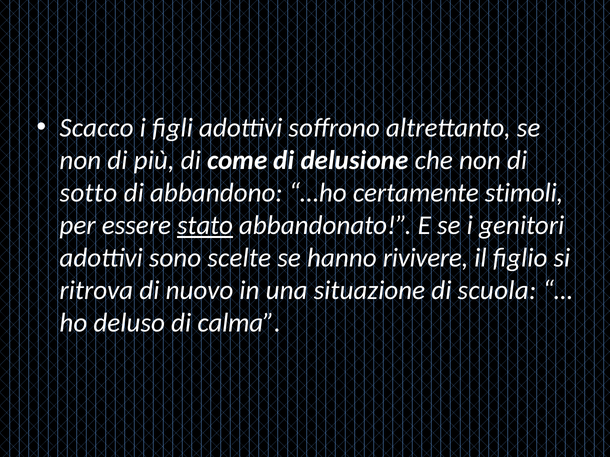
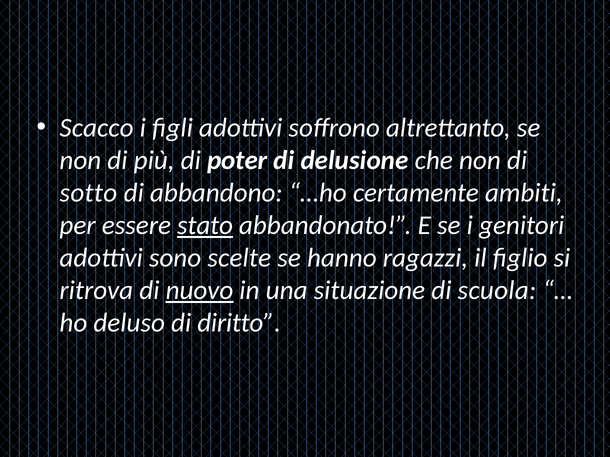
come: come -> poter
stimoli: stimoli -> ambiti
rivivere: rivivere -> ragazzi
nuovo underline: none -> present
calma: calma -> diritto
